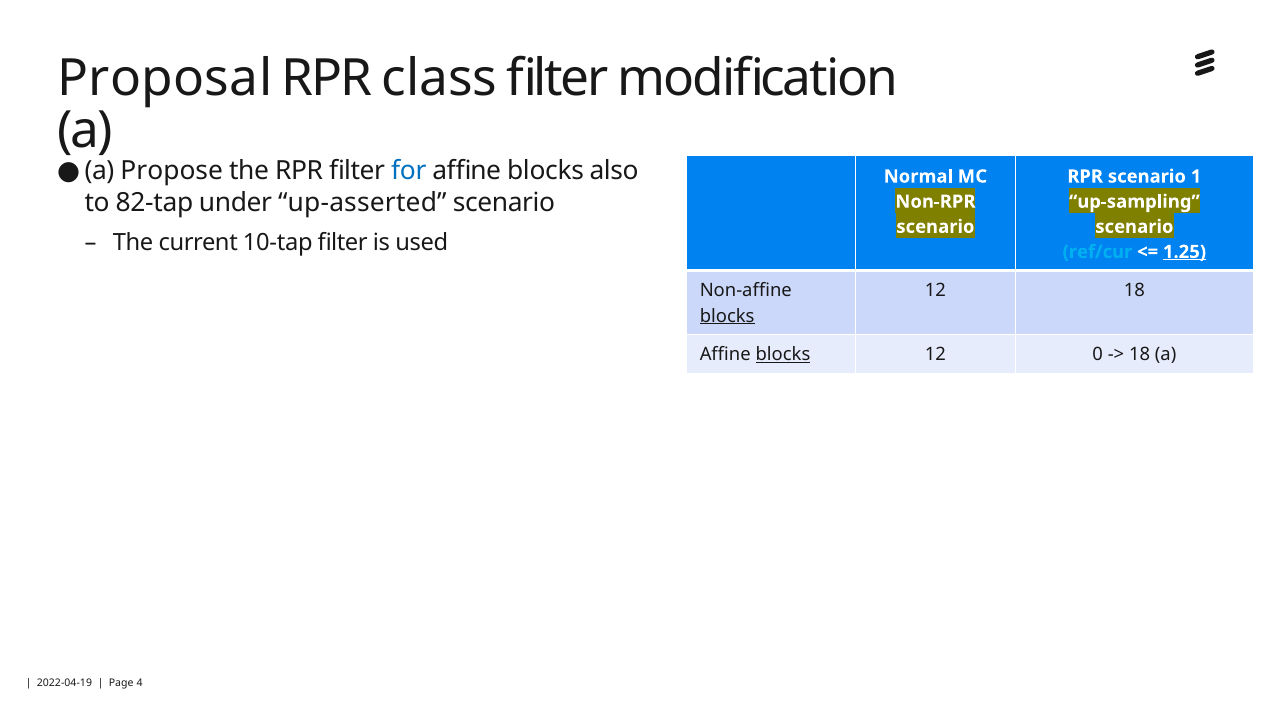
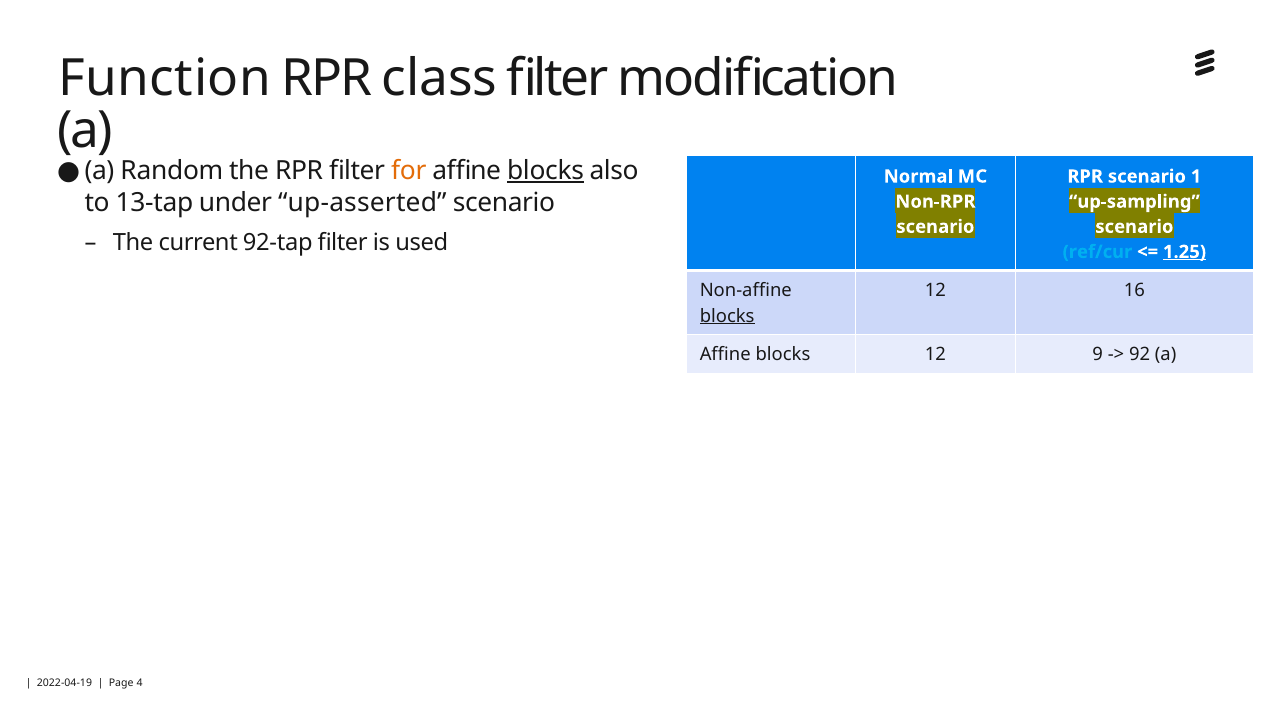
Proposal: Proposal -> Function
Propose: Propose -> Random
for colour: blue -> orange
blocks at (546, 171) underline: none -> present
82-tap: 82-tap -> 13-tap
10-tap: 10-tap -> 92-tap
12 18: 18 -> 16
blocks at (783, 355) underline: present -> none
0: 0 -> 9
18 at (1140, 355): 18 -> 92
